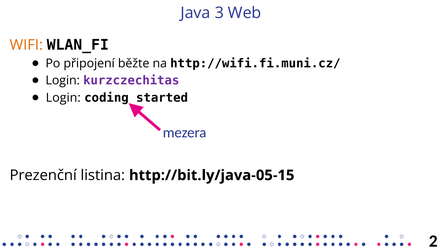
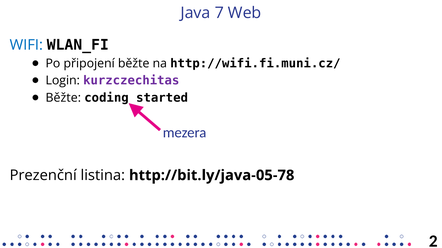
3: 3 -> 7
WIFI colour: orange -> blue
Login at (63, 98): Login -> Běžte
http://bit.ly/java-05-15: http://bit.ly/java-05-15 -> http://bit.ly/java-05-78
